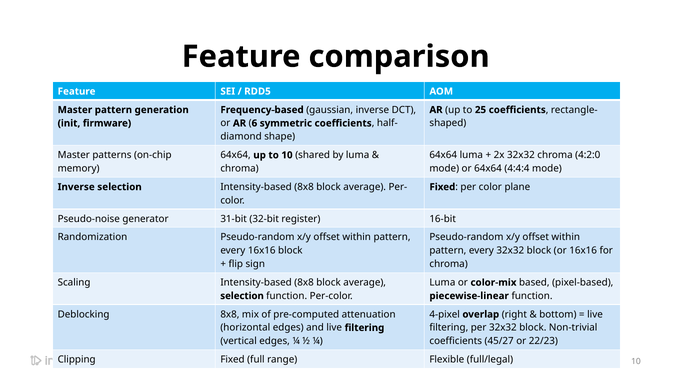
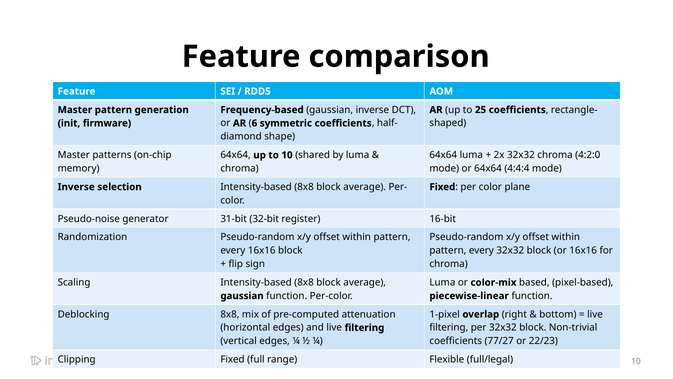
selection at (242, 296): selection -> gaussian
4-pixel: 4-pixel -> 1-pixel
45/27: 45/27 -> 77/27
